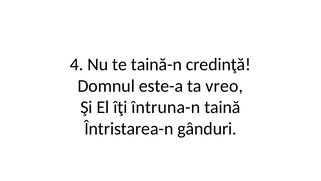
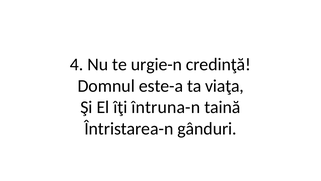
taină-n: taină-n -> urgie-n
vreo: vreo -> viaţa
